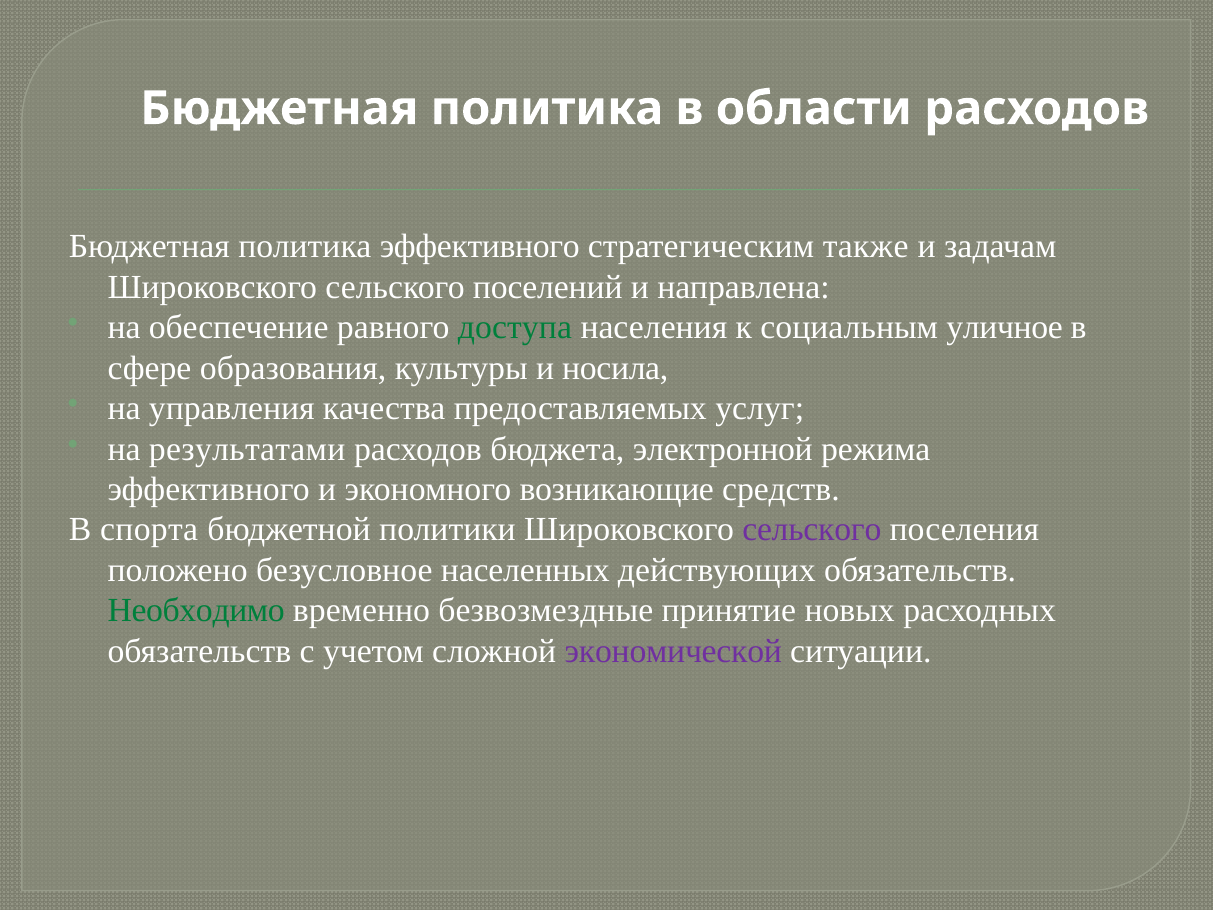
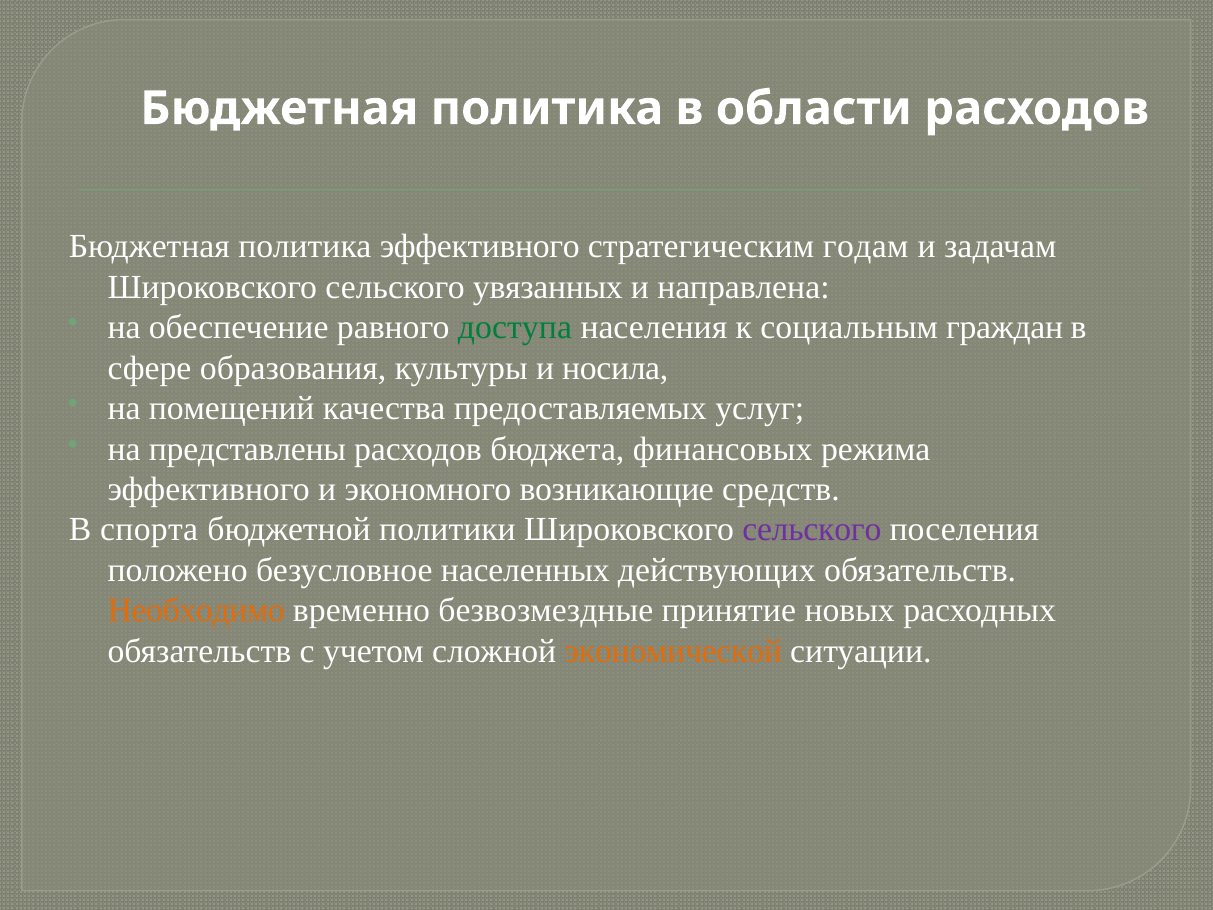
также: также -> годам
поселений: поселений -> увязанных
уличное: уличное -> граждан
управления: управления -> помещений
результатами: результатами -> представлены
электронной: электронной -> финансовых
Необходимо colour: green -> orange
экономической colour: purple -> orange
